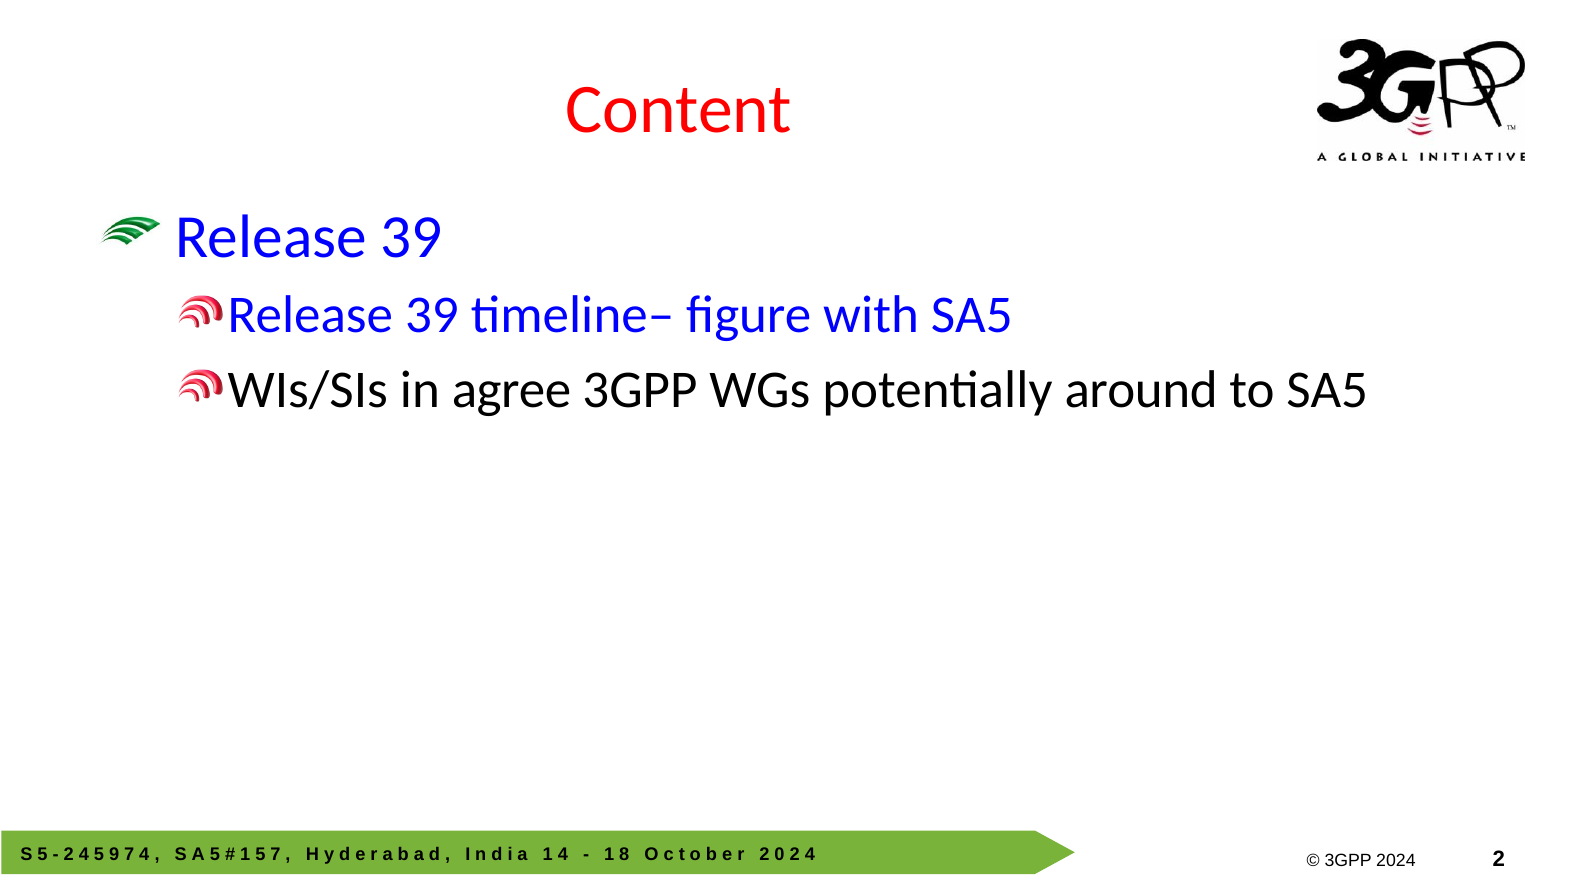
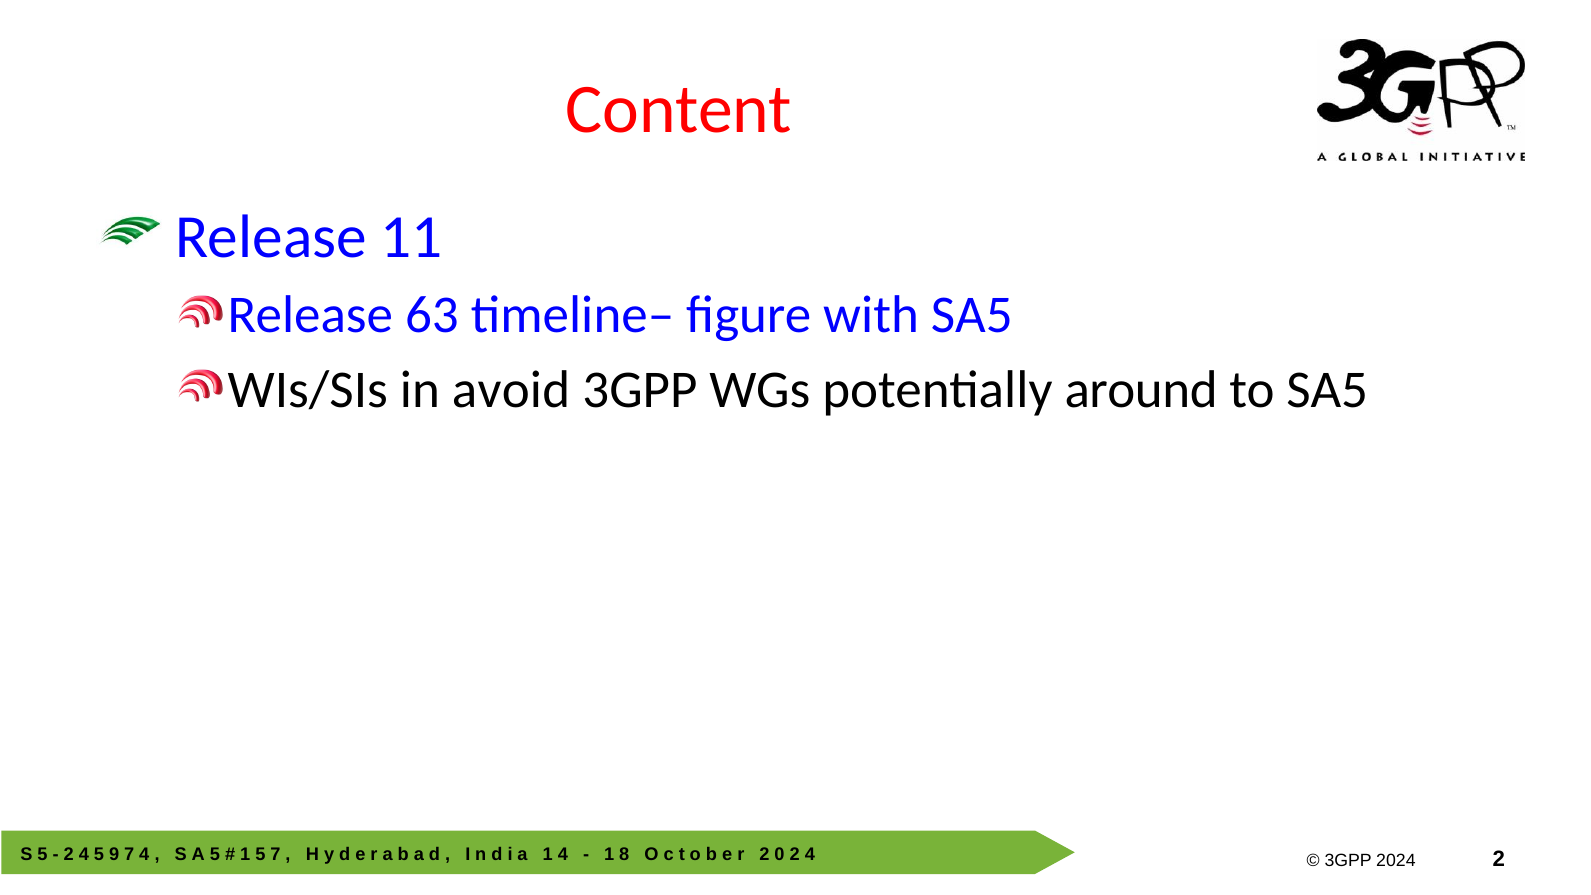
39 at (412, 237): 39 -> 11
39 at (432, 315): 39 -> 63
agree: agree -> avoid
